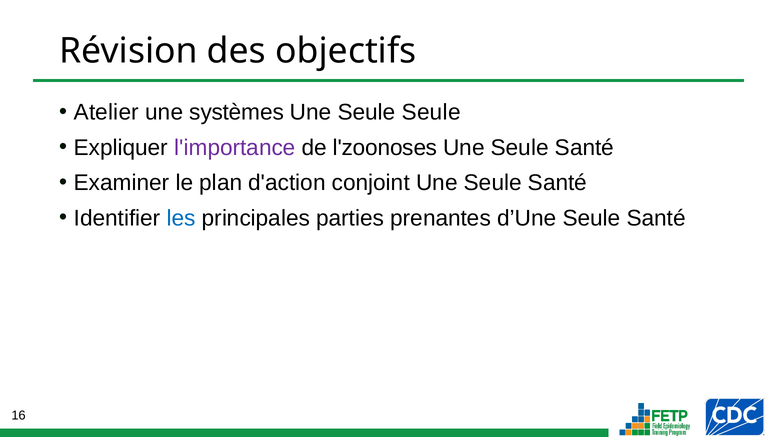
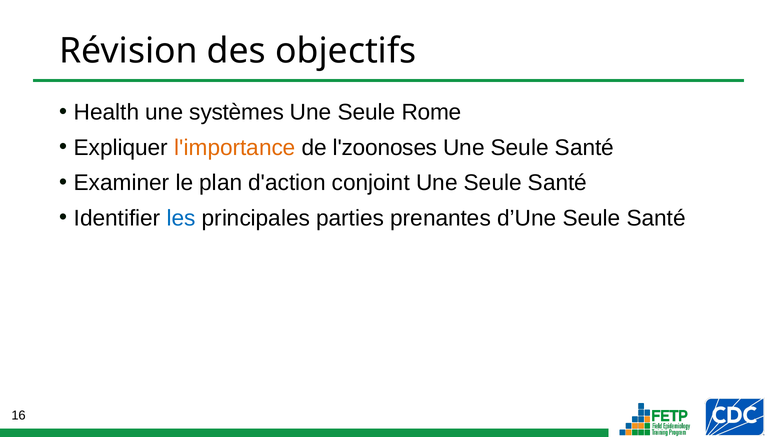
Atelier: Atelier -> Health
Seule Seule: Seule -> Rome
l'importance colour: purple -> orange
